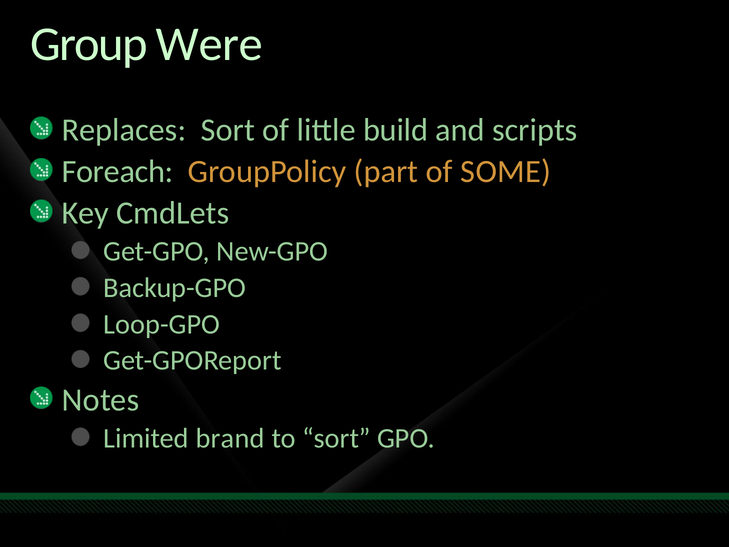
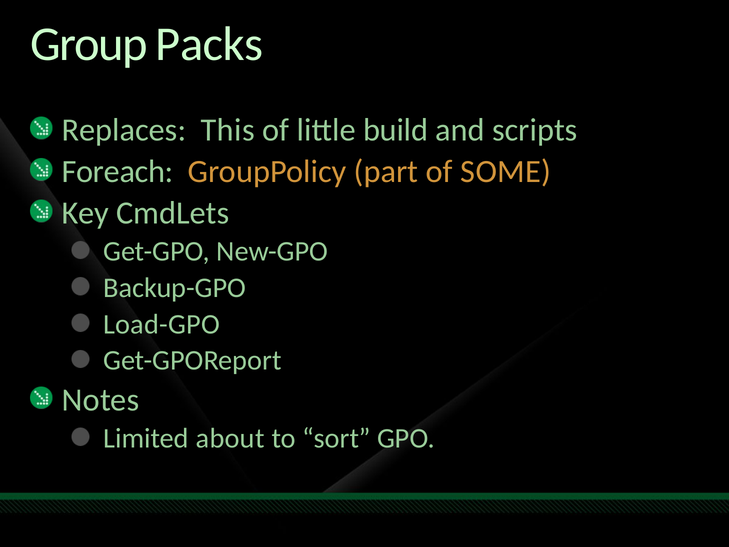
Were: Were -> Packs
Replaces Sort: Sort -> This
Loop-GPO: Loop-GPO -> Load-GPO
brand: brand -> about
